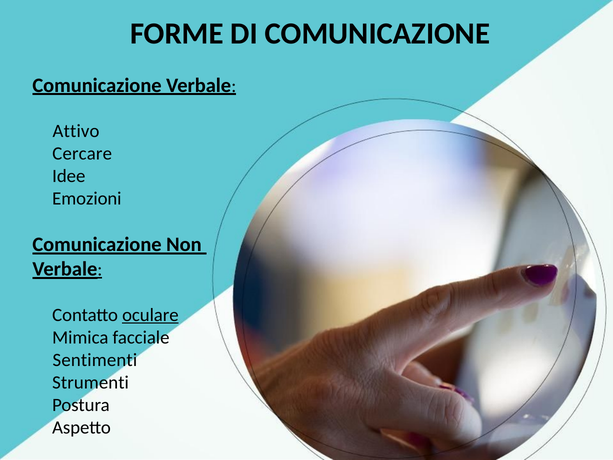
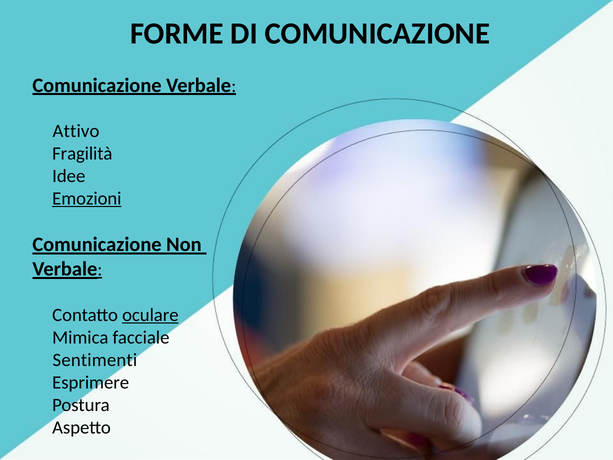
Cercare: Cercare -> Fragilità
Emozioni underline: none -> present
Strumenti: Strumenti -> Esprimere
